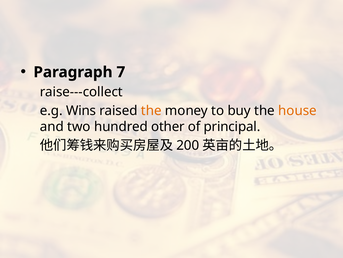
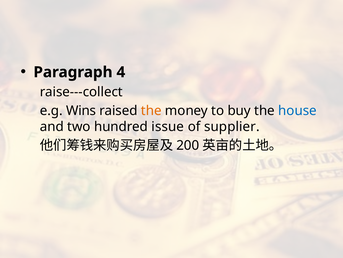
7: 7 -> 4
house colour: orange -> blue
other: other -> issue
principal: principal -> supplier
